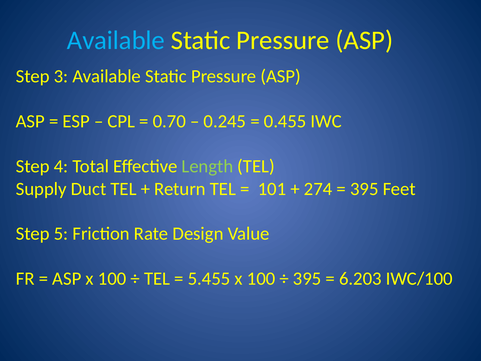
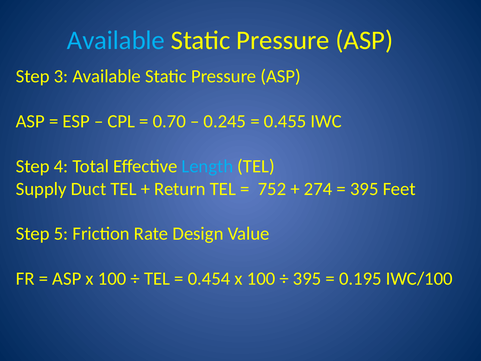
Length colour: light green -> light blue
101: 101 -> 752
5.455: 5.455 -> 0.454
6.203: 6.203 -> 0.195
